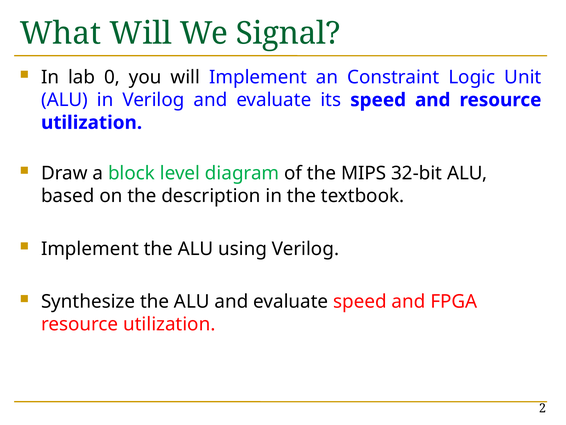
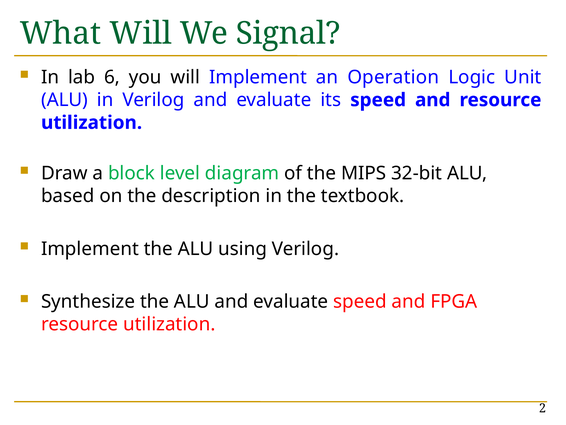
0: 0 -> 6
Constraint: Constraint -> Operation
